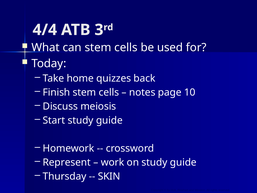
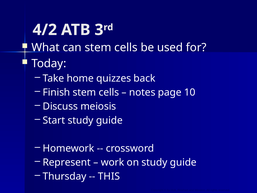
4/4: 4/4 -> 4/2
SKIN: SKIN -> THIS
